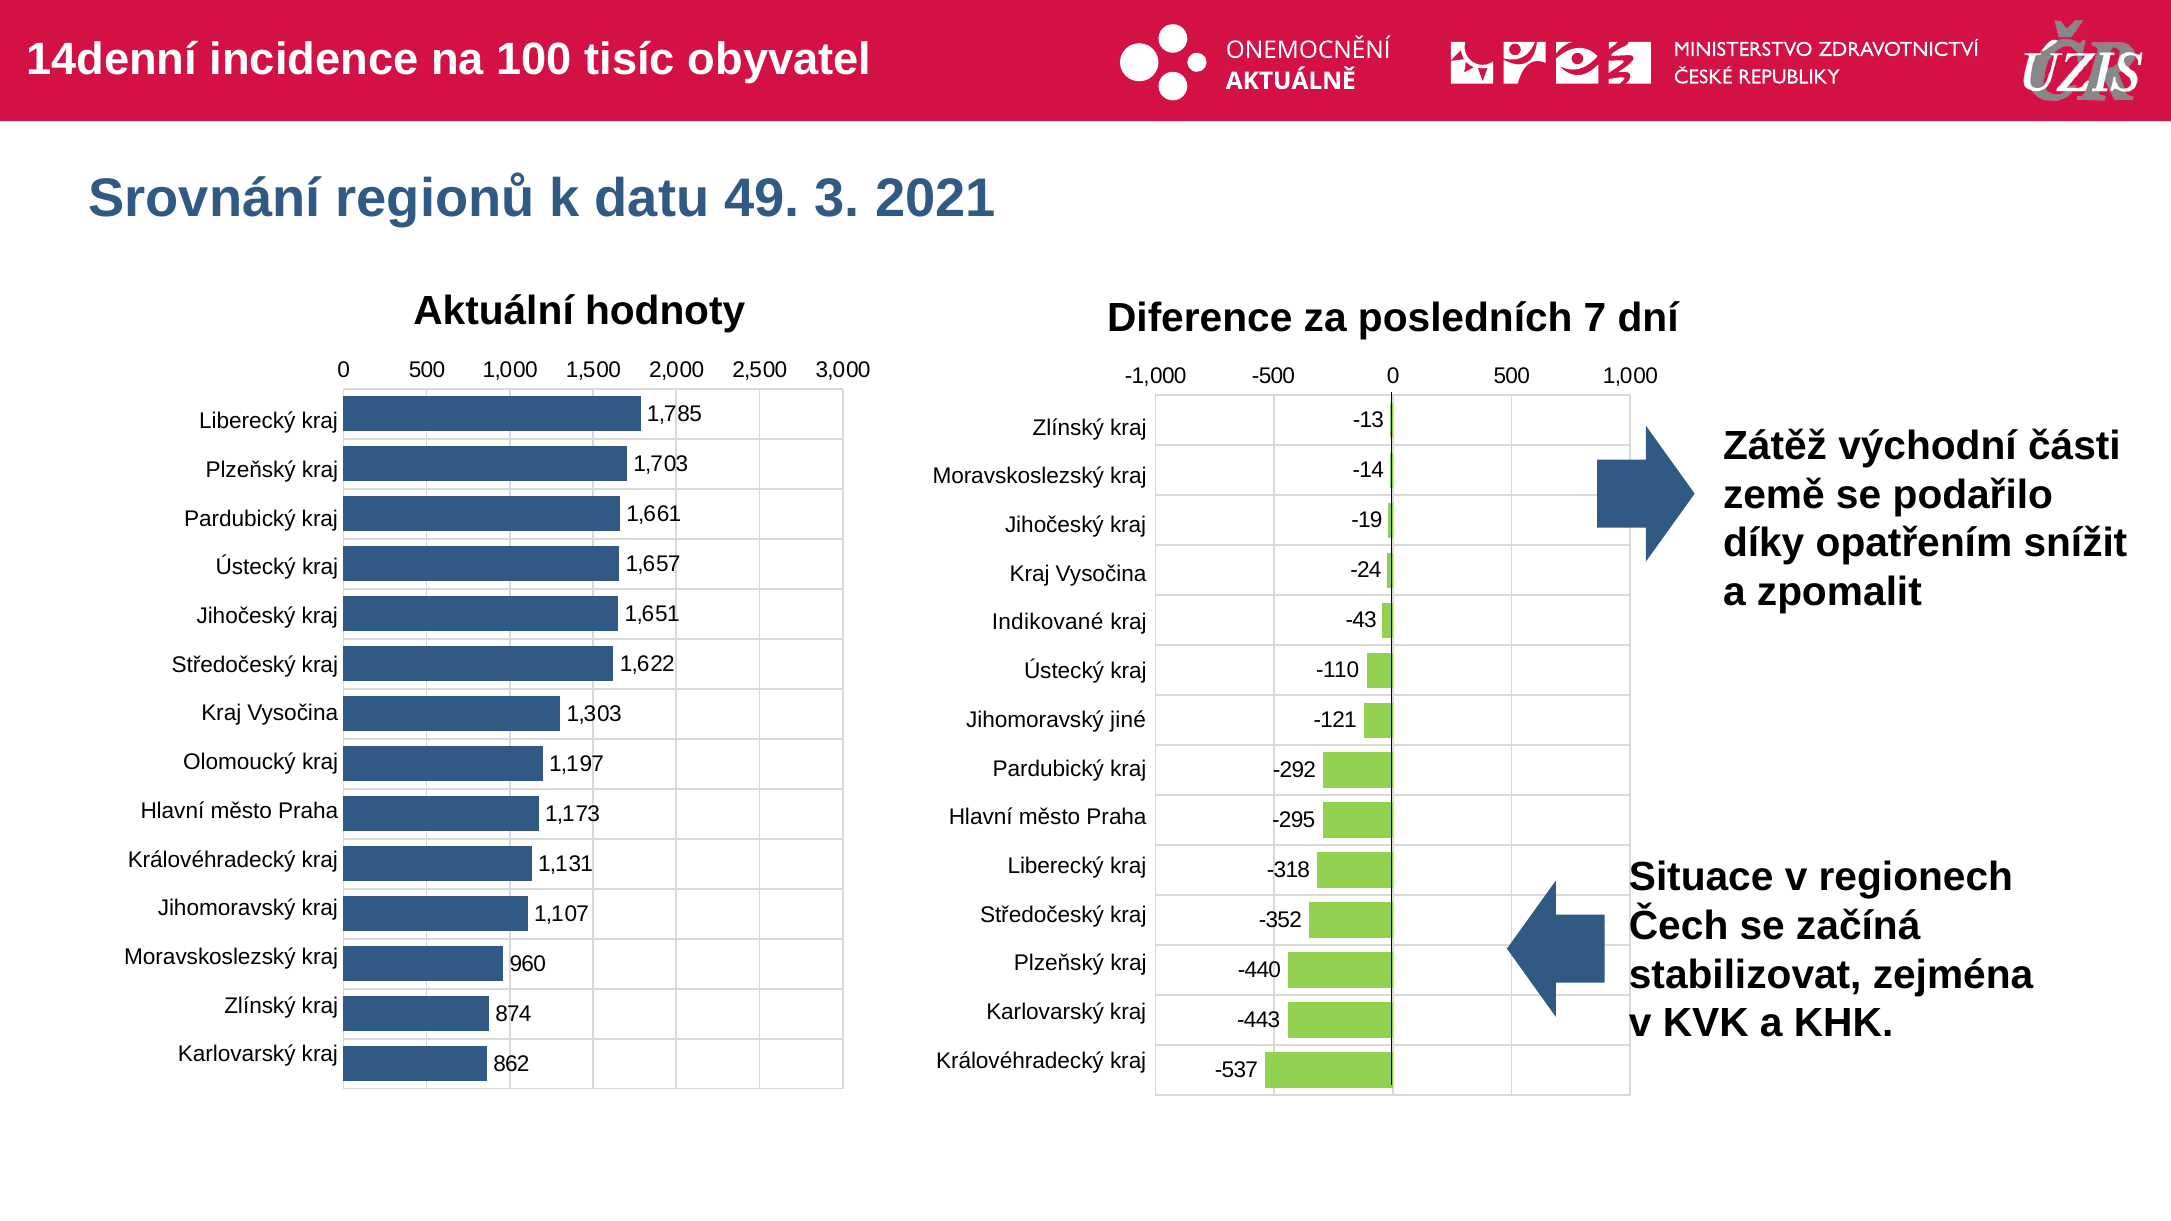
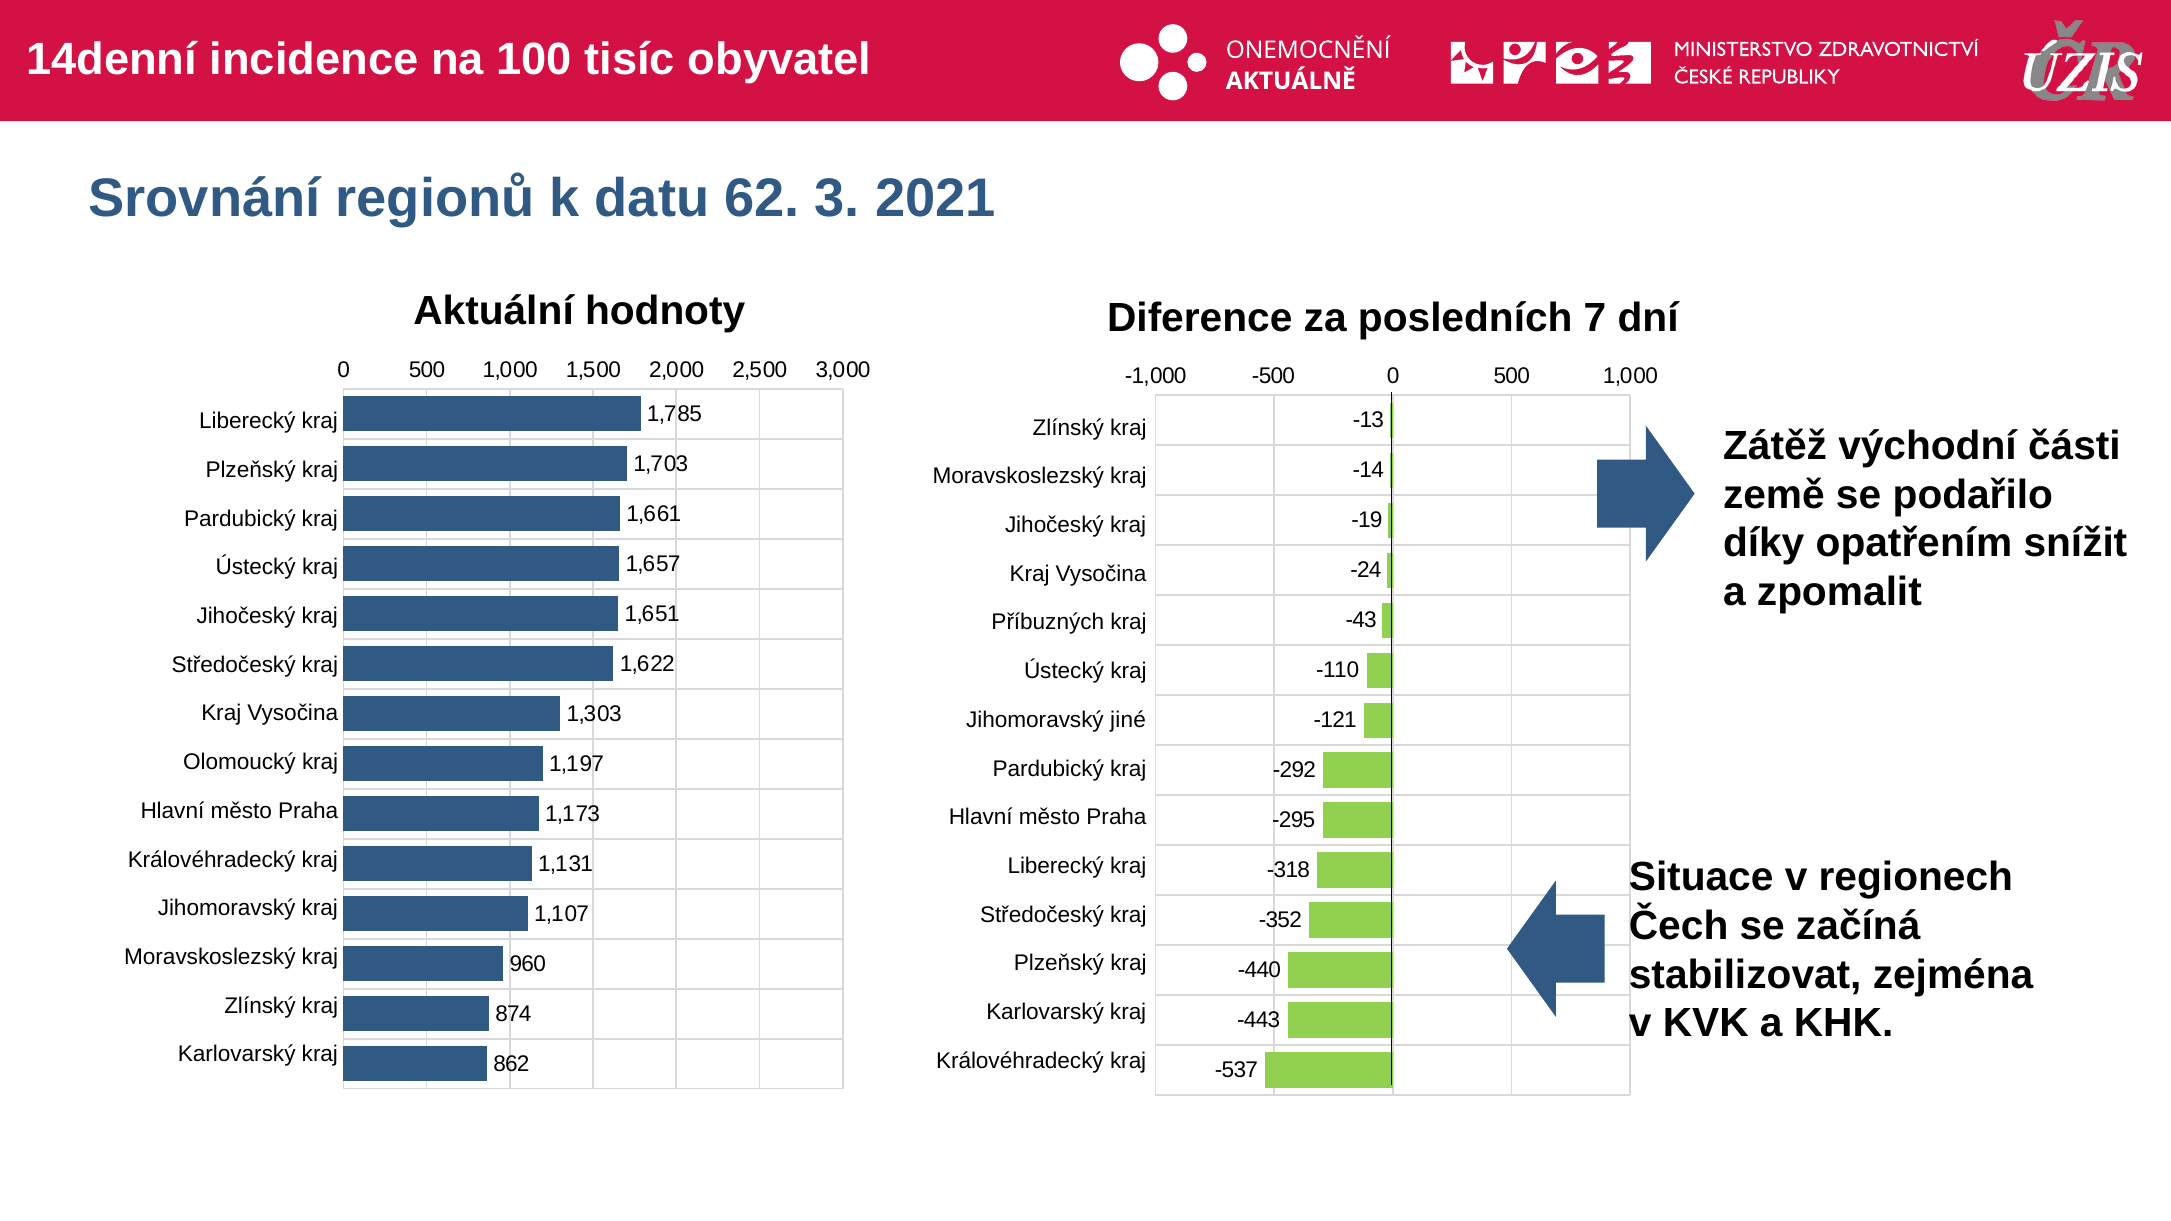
49: 49 -> 62
Indikované: Indikované -> Příbuzných
